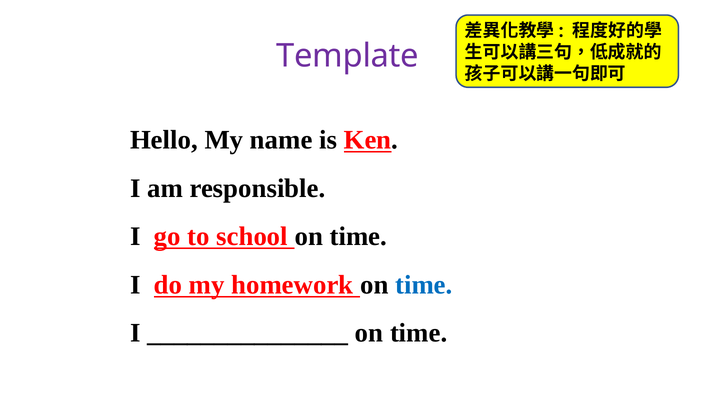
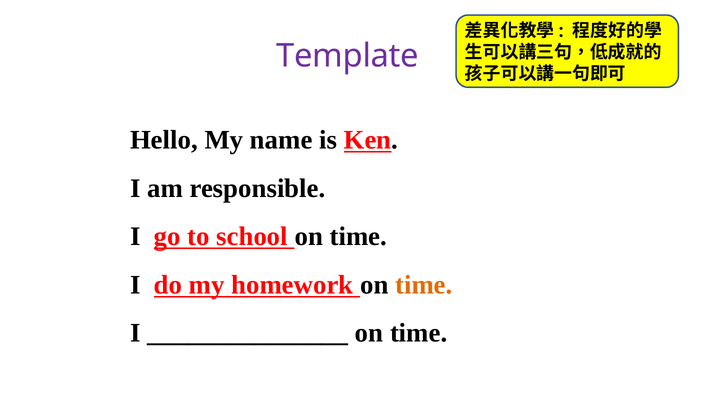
time at (424, 285) colour: blue -> orange
